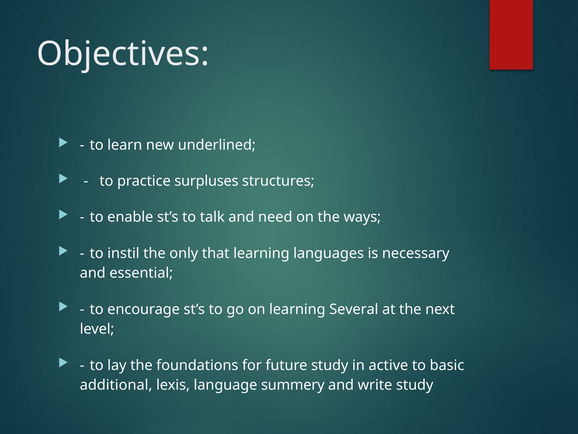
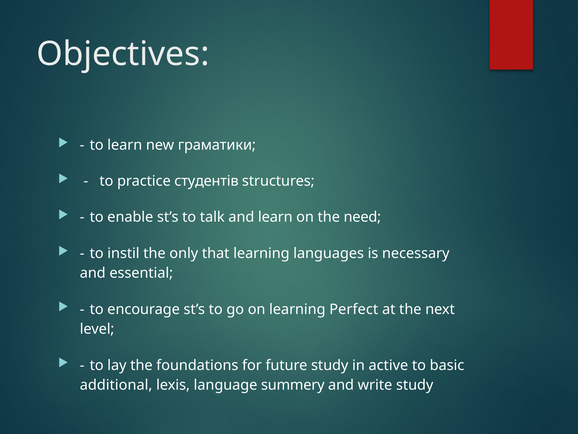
underlined: underlined -> граматики
surpluses: surpluses -> студентів
and need: need -> learn
ways: ways -> need
Several: Several -> Perfect
